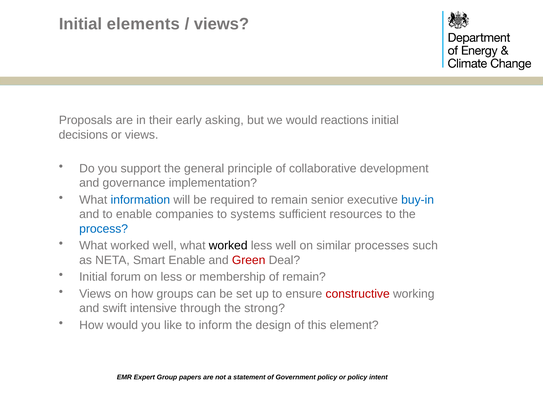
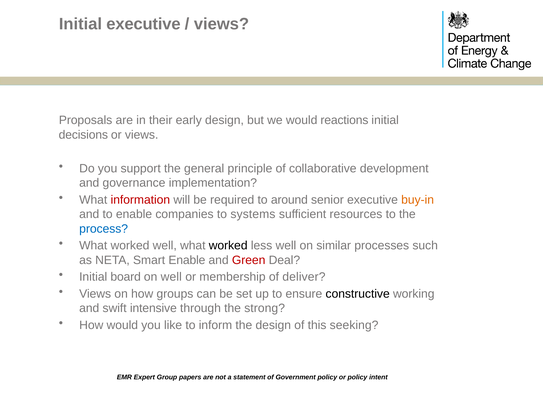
Initial elements: elements -> executive
early asking: asking -> design
information colour: blue -> red
to remain: remain -> around
buy-in colour: blue -> orange
forum: forum -> board
on less: less -> well
of remain: remain -> deliver
constructive colour: red -> black
element: element -> seeking
